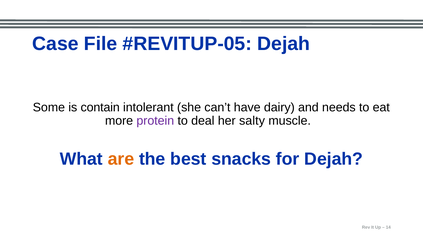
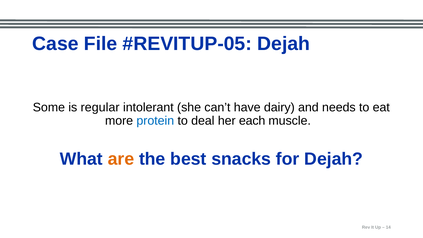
contain: contain -> regular
protein colour: purple -> blue
salty: salty -> each
